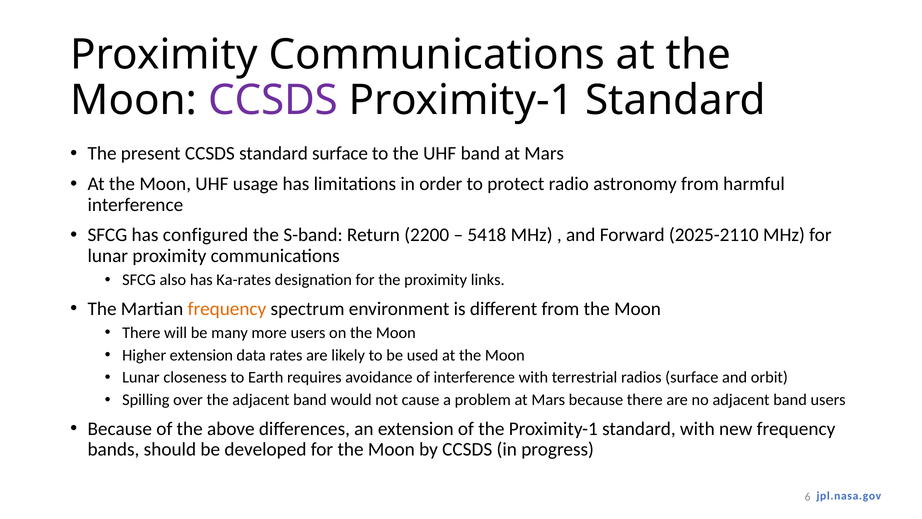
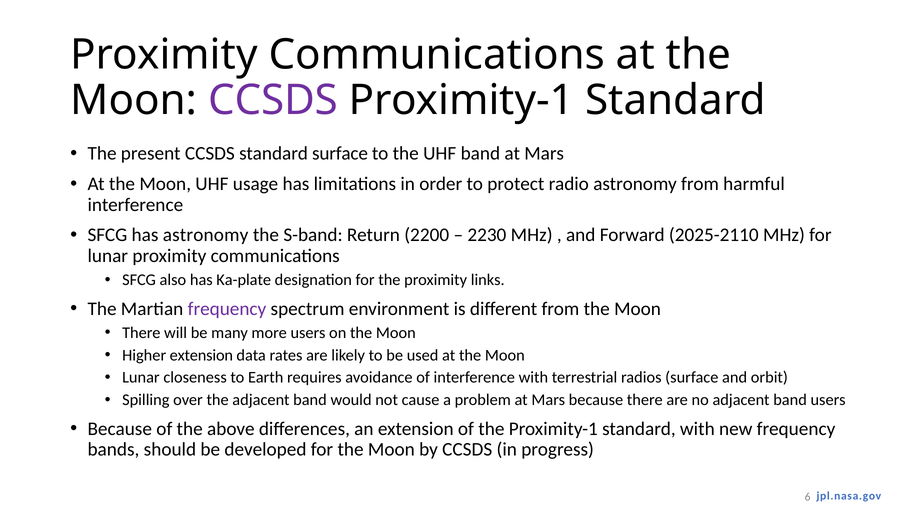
has configured: configured -> astronomy
5418: 5418 -> 2230
Ka-rates: Ka-rates -> Ka-plate
frequency at (227, 308) colour: orange -> purple
